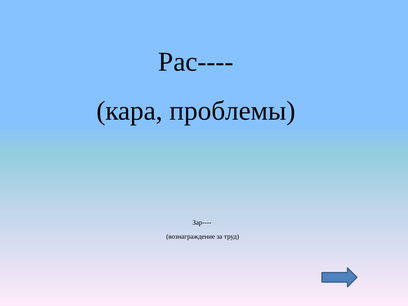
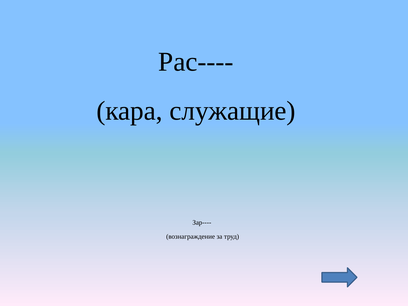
проблемы: проблемы -> служащие
